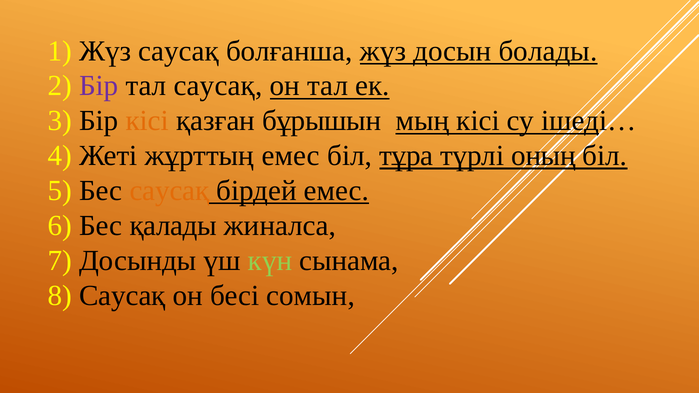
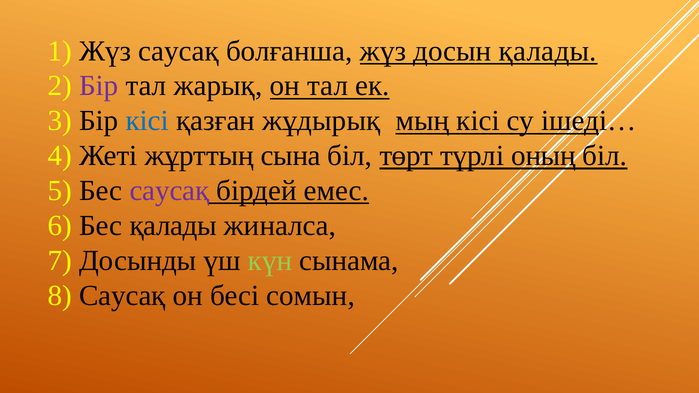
досын болады: болады -> қалады
тал саусақ: саусақ -> жарық
кісі at (147, 121) colour: orange -> blue
бұрышын: бұрышын -> жұдырық
жұрттың емес: емес -> сына
тұра: тұра -> төрт
саусақ at (169, 191) colour: orange -> purple
